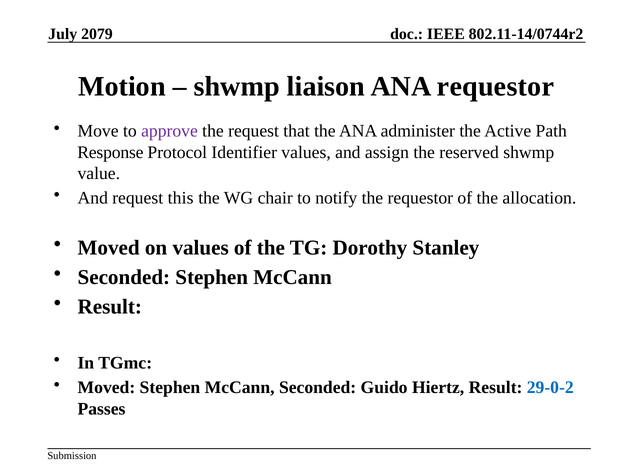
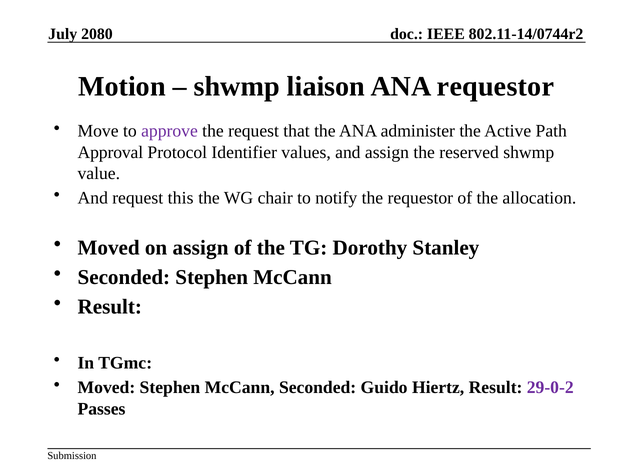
2079: 2079 -> 2080
Response: Response -> Approval
on values: values -> assign
29-0-2 colour: blue -> purple
